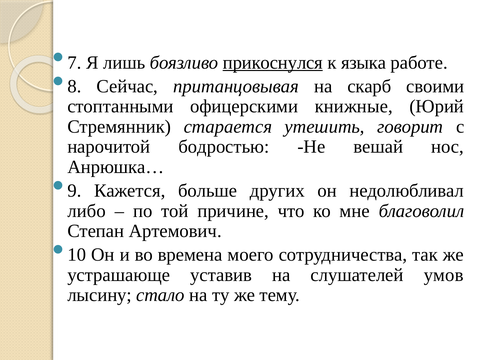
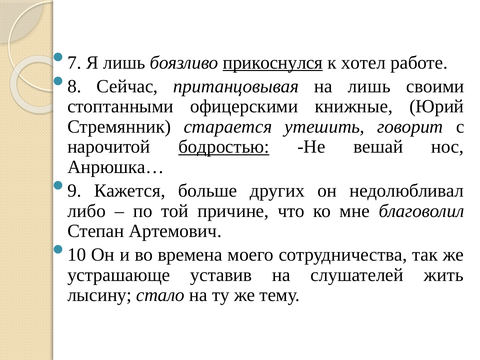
языка: языка -> хотел
на скарб: скарб -> лишь
бодростью underline: none -> present
умов: умов -> жить
